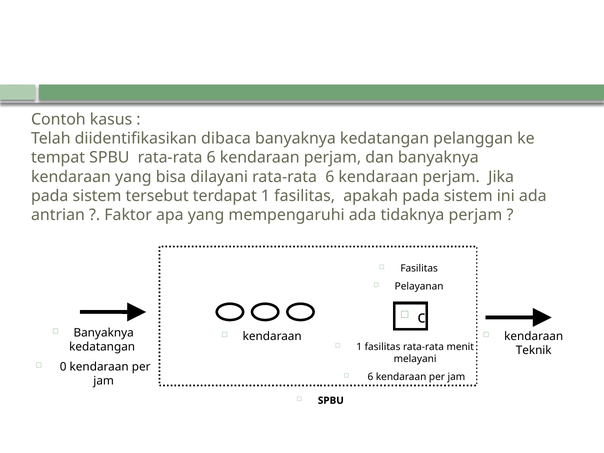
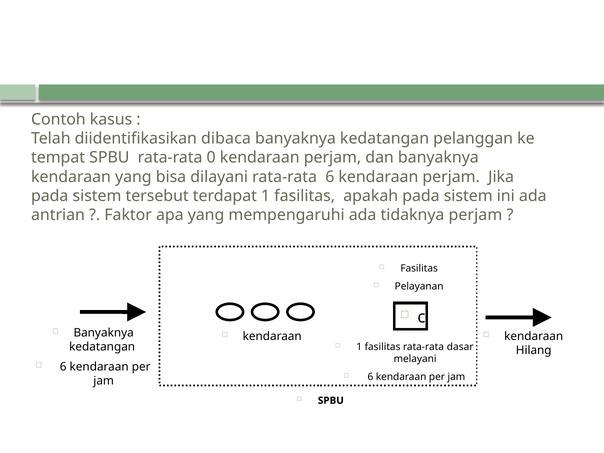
SPBU rata-rata 6: 6 -> 0
menit: menit -> dasar
Teknik: Teknik -> Hilang
0 at (63, 367): 0 -> 6
